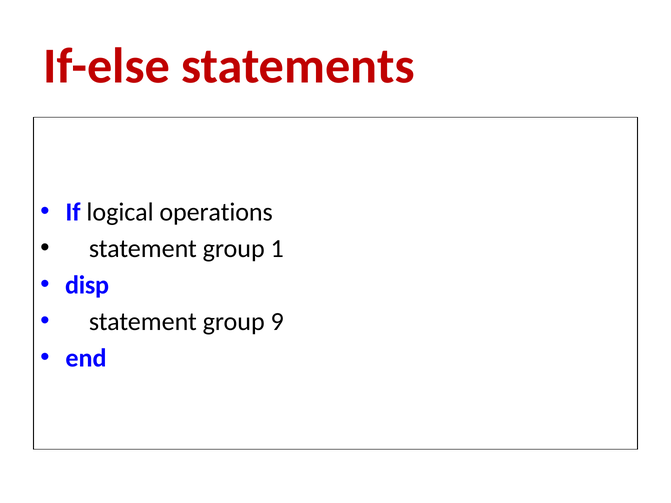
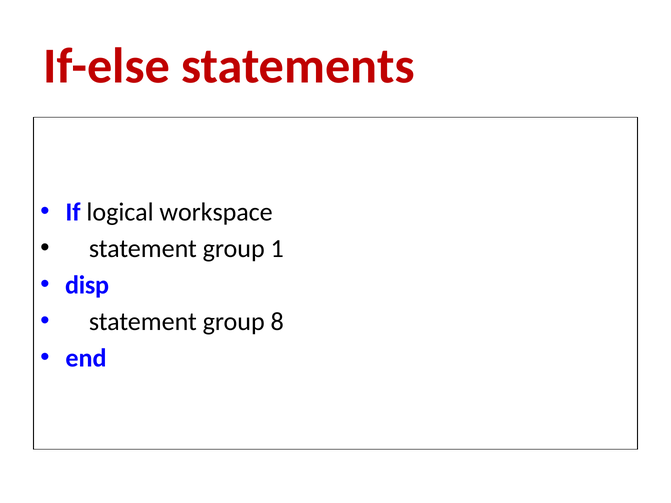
operations: operations -> workspace
9: 9 -> 8
